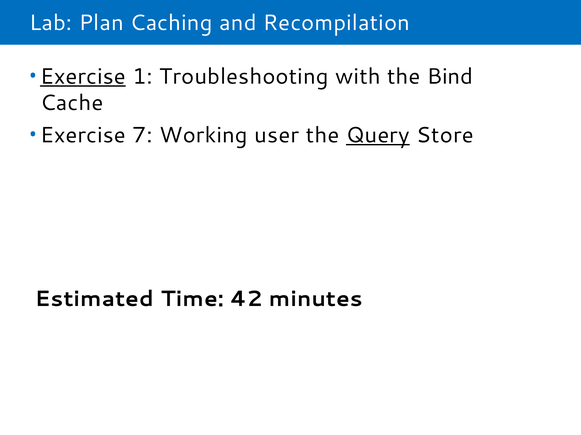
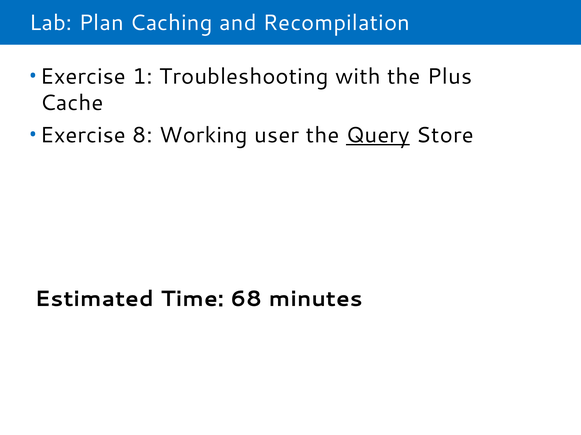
Exercise at (83, 77) underline: present -> none
Bind: Bind -> Plus
7: 7 -> 8
42: 42 -> 68
